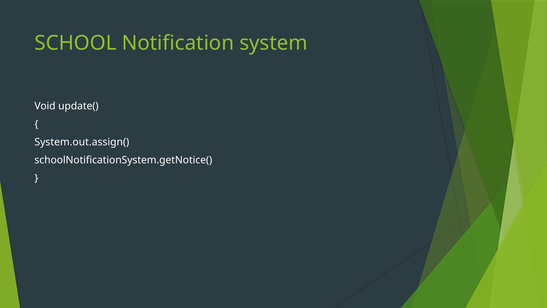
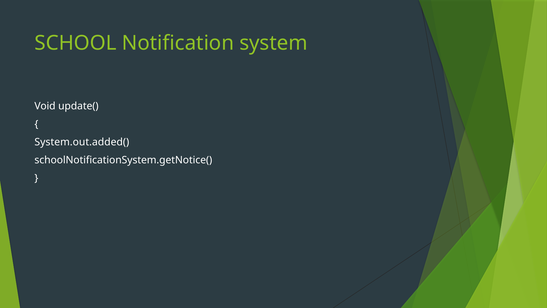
System.out.assign(: System.out.assign( -> System.out.added(
